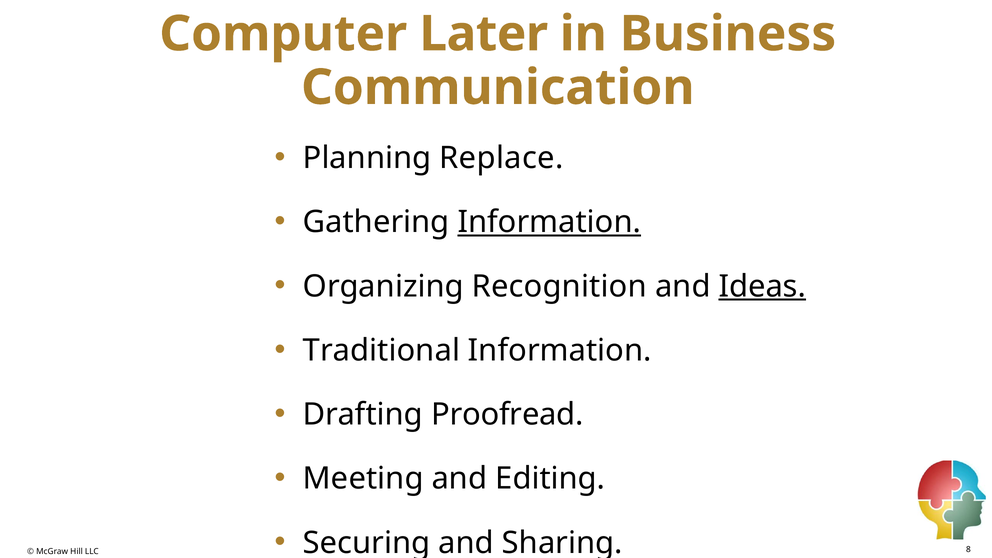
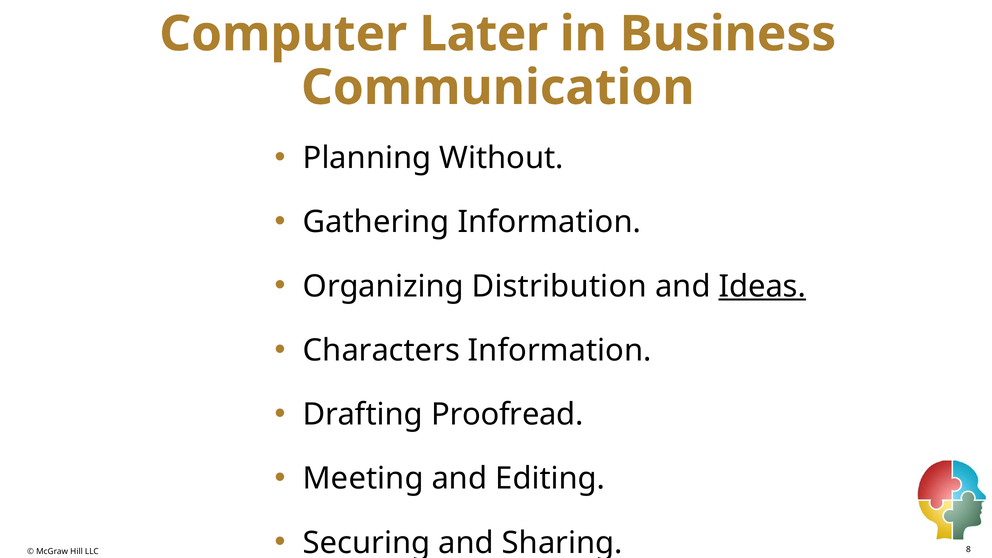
Replace: Replace -> Without
Information at (549, 222) underline: present -> none
Recognition: Recognition -> Distribution
Traditional: Traditional -> Characters
